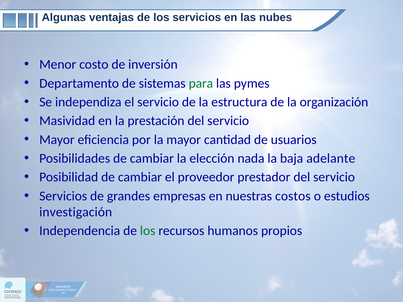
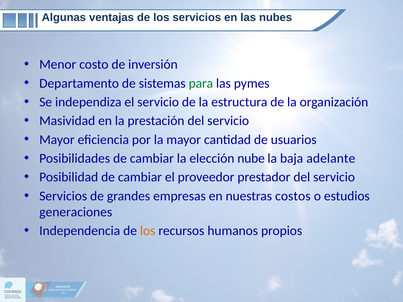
nada: nada -> nube
investigación: investigación -> generaciones
los at (148, 231) colour: green -> orange
